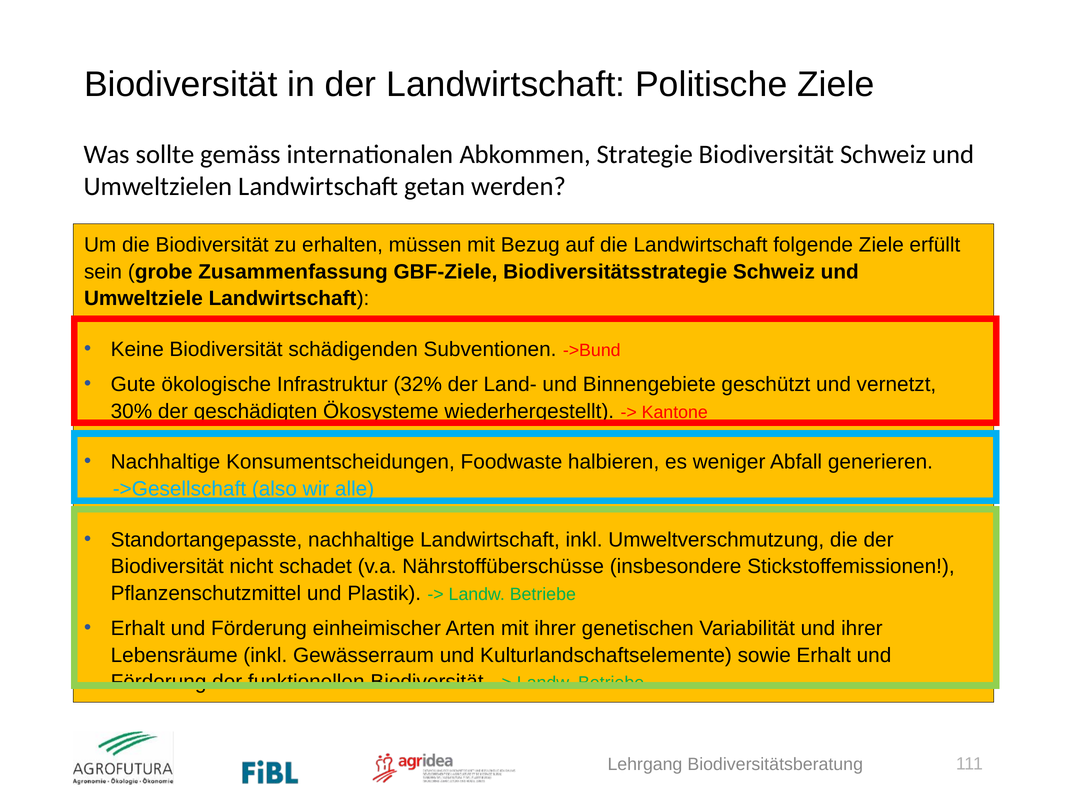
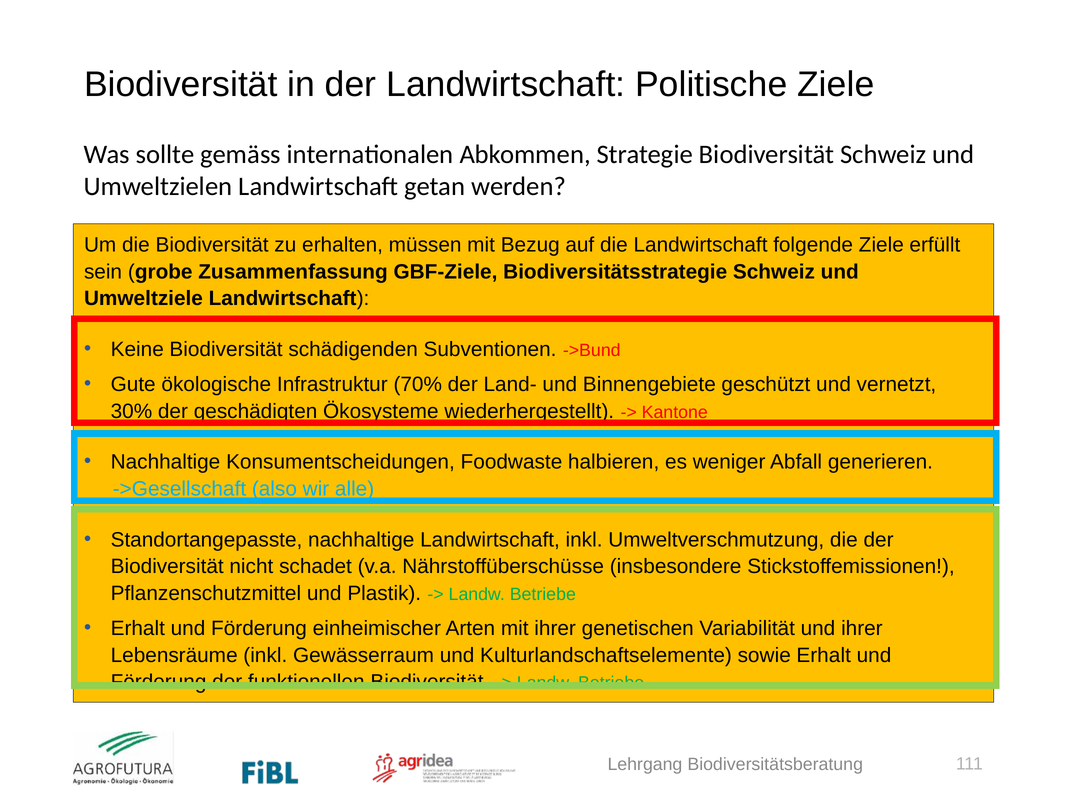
32%: 32% -> 70%
